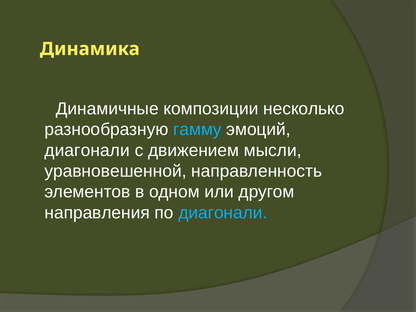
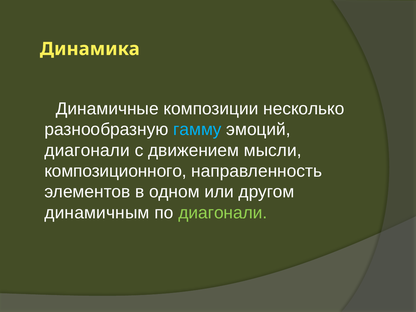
уравновешенной: уравновешенной -> композиционного
направления: направления -> динамичным
диагонали at (223, 213) colour: light blue -> light green
